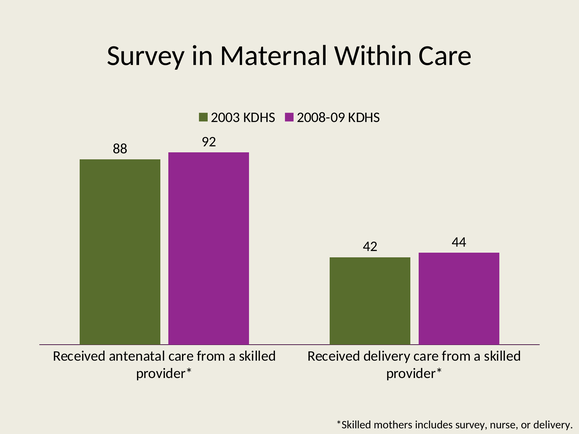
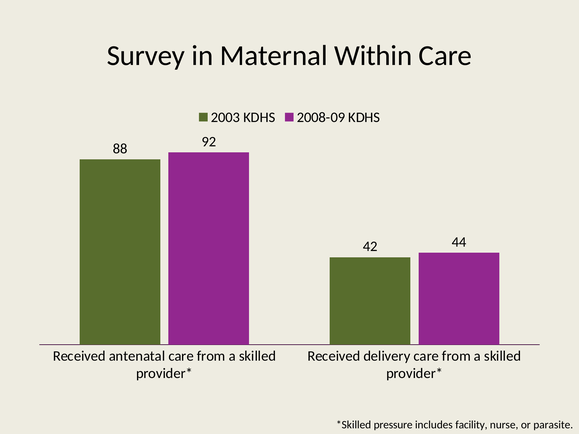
mothers: mothers -> pressure
includes survey: survey -> facility
or delivery: delivery -> parasite
